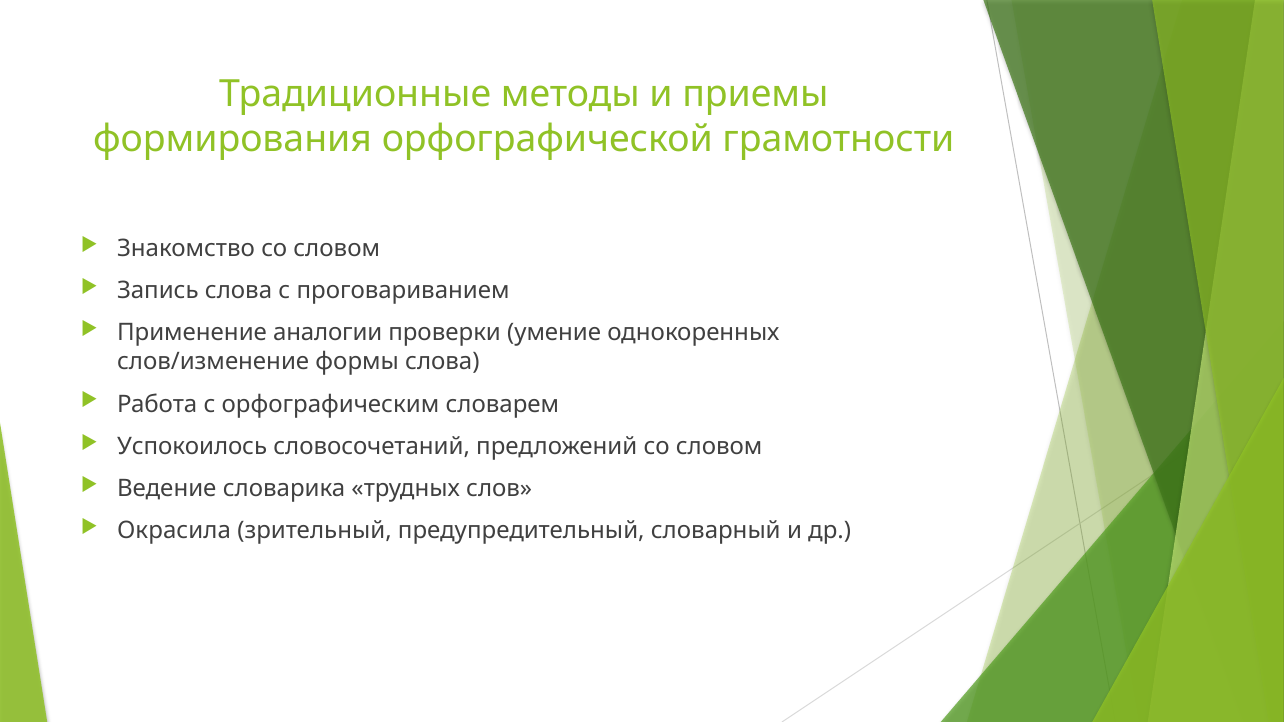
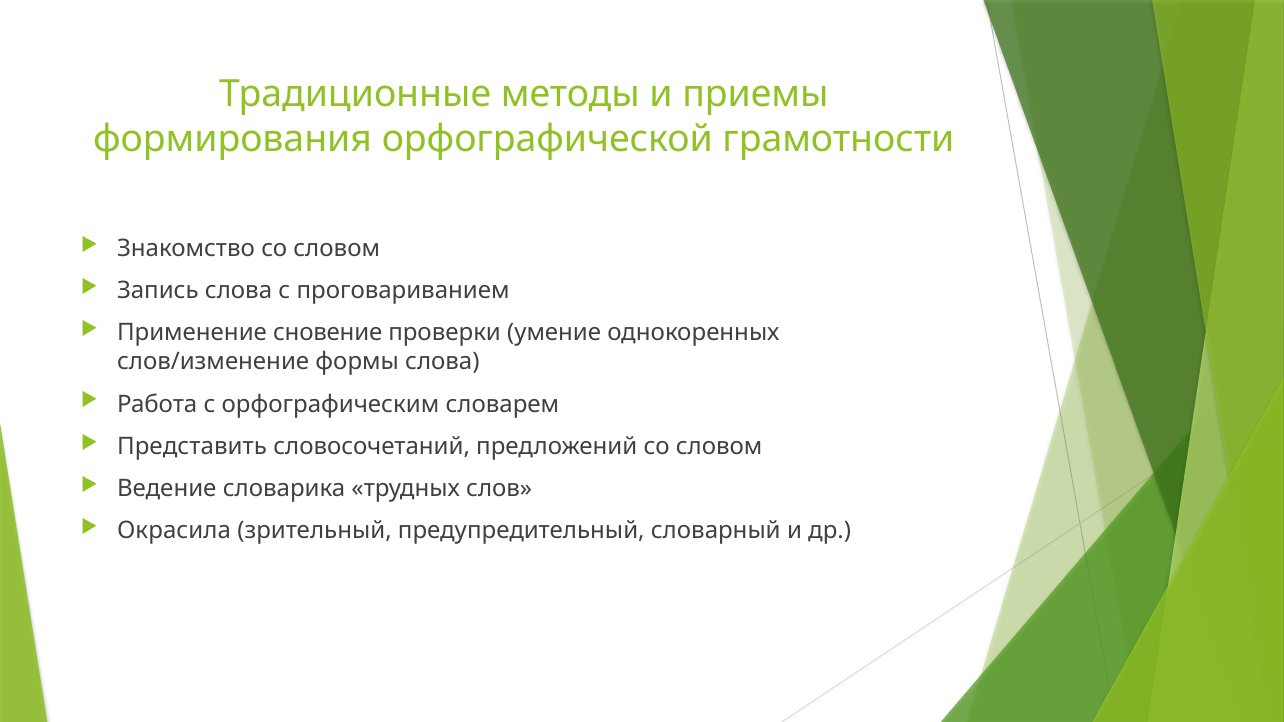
аналогии: аналогии -> сновение
Успокоилось: Успокоилось -> Представить
